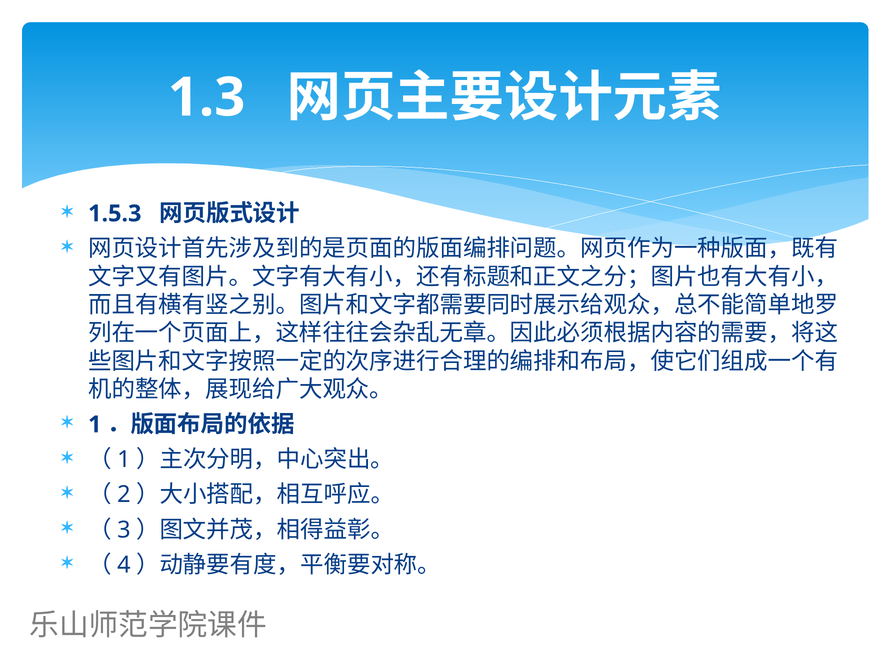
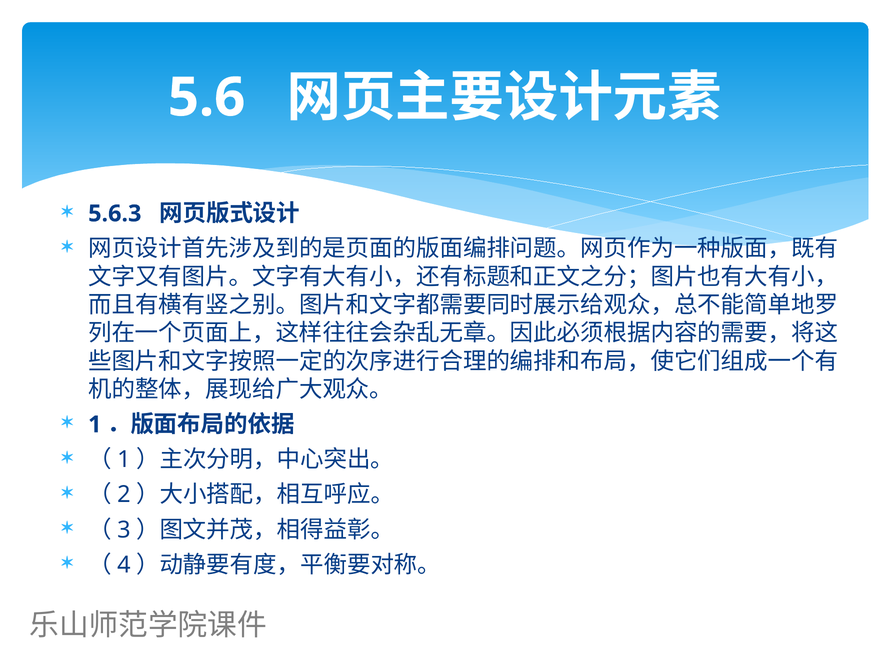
1.3: 1.3 -> 5.6
1.5.3: 1.5.3 -> 5.6.3
